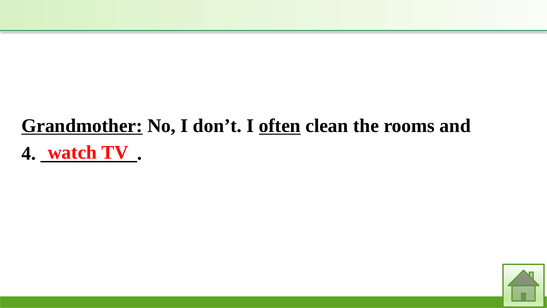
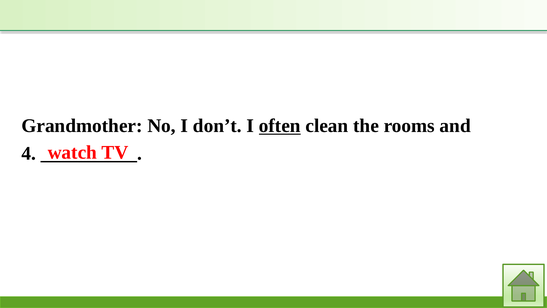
Grandmother underline: present -> none
